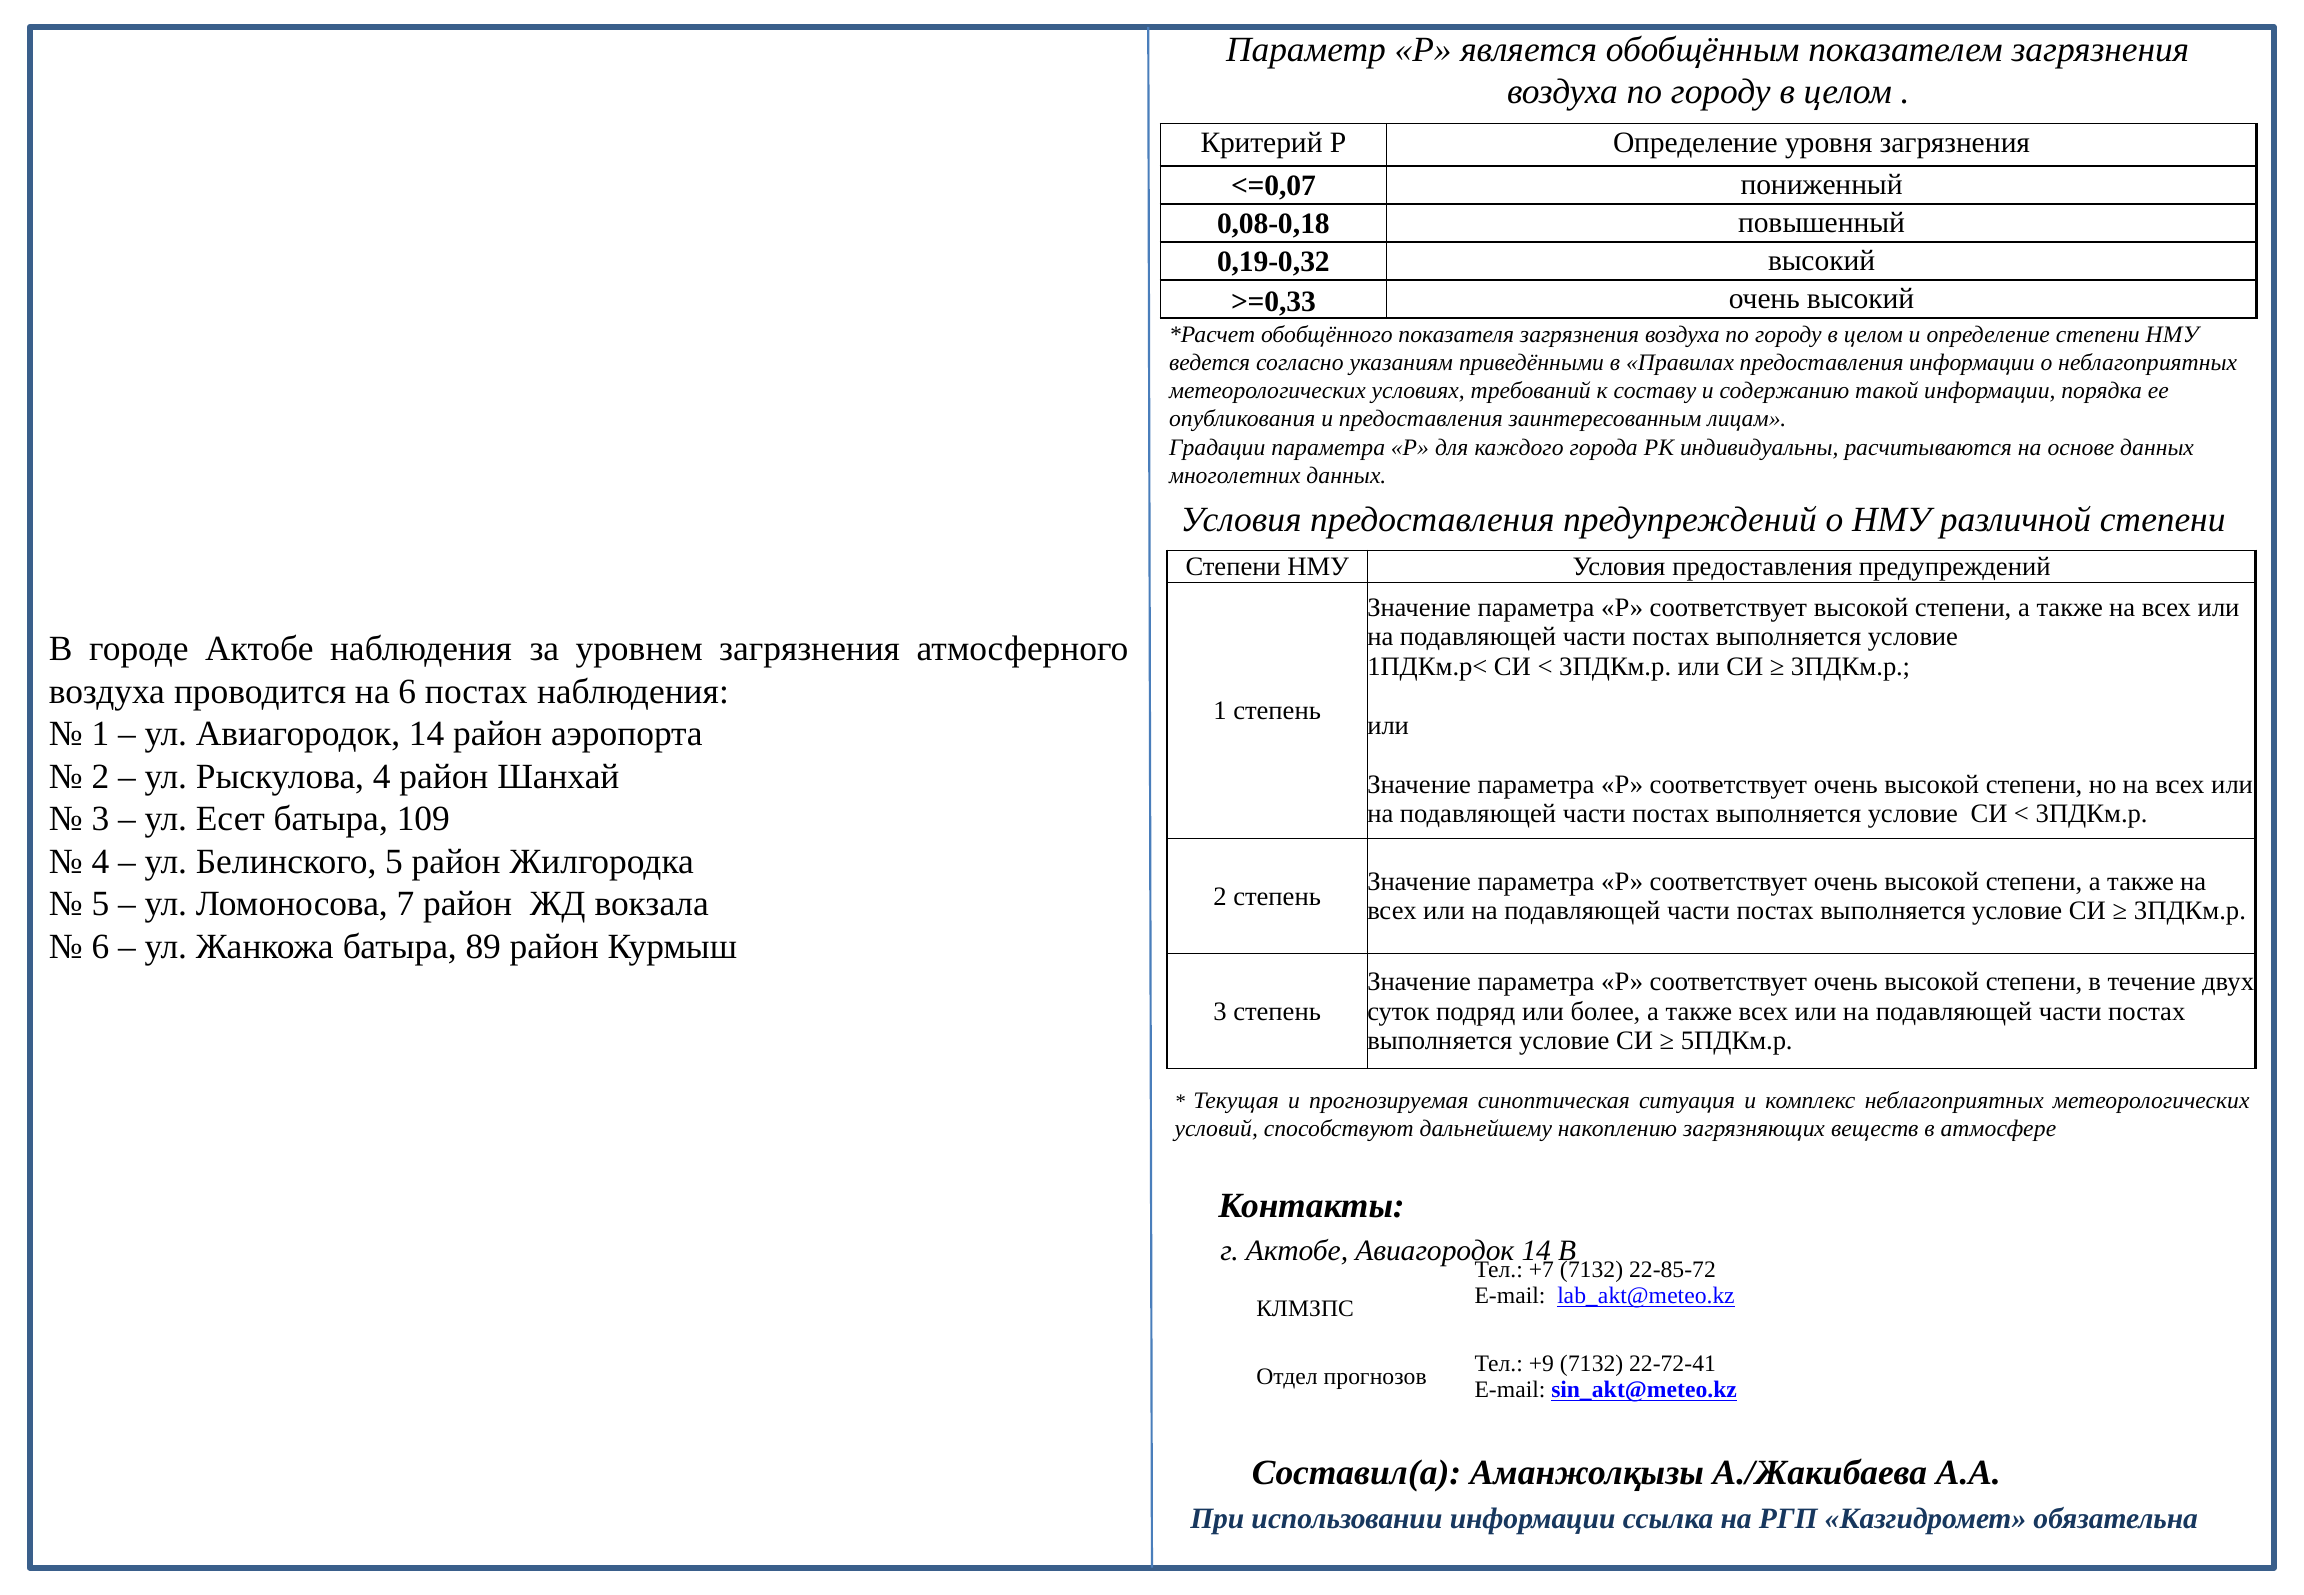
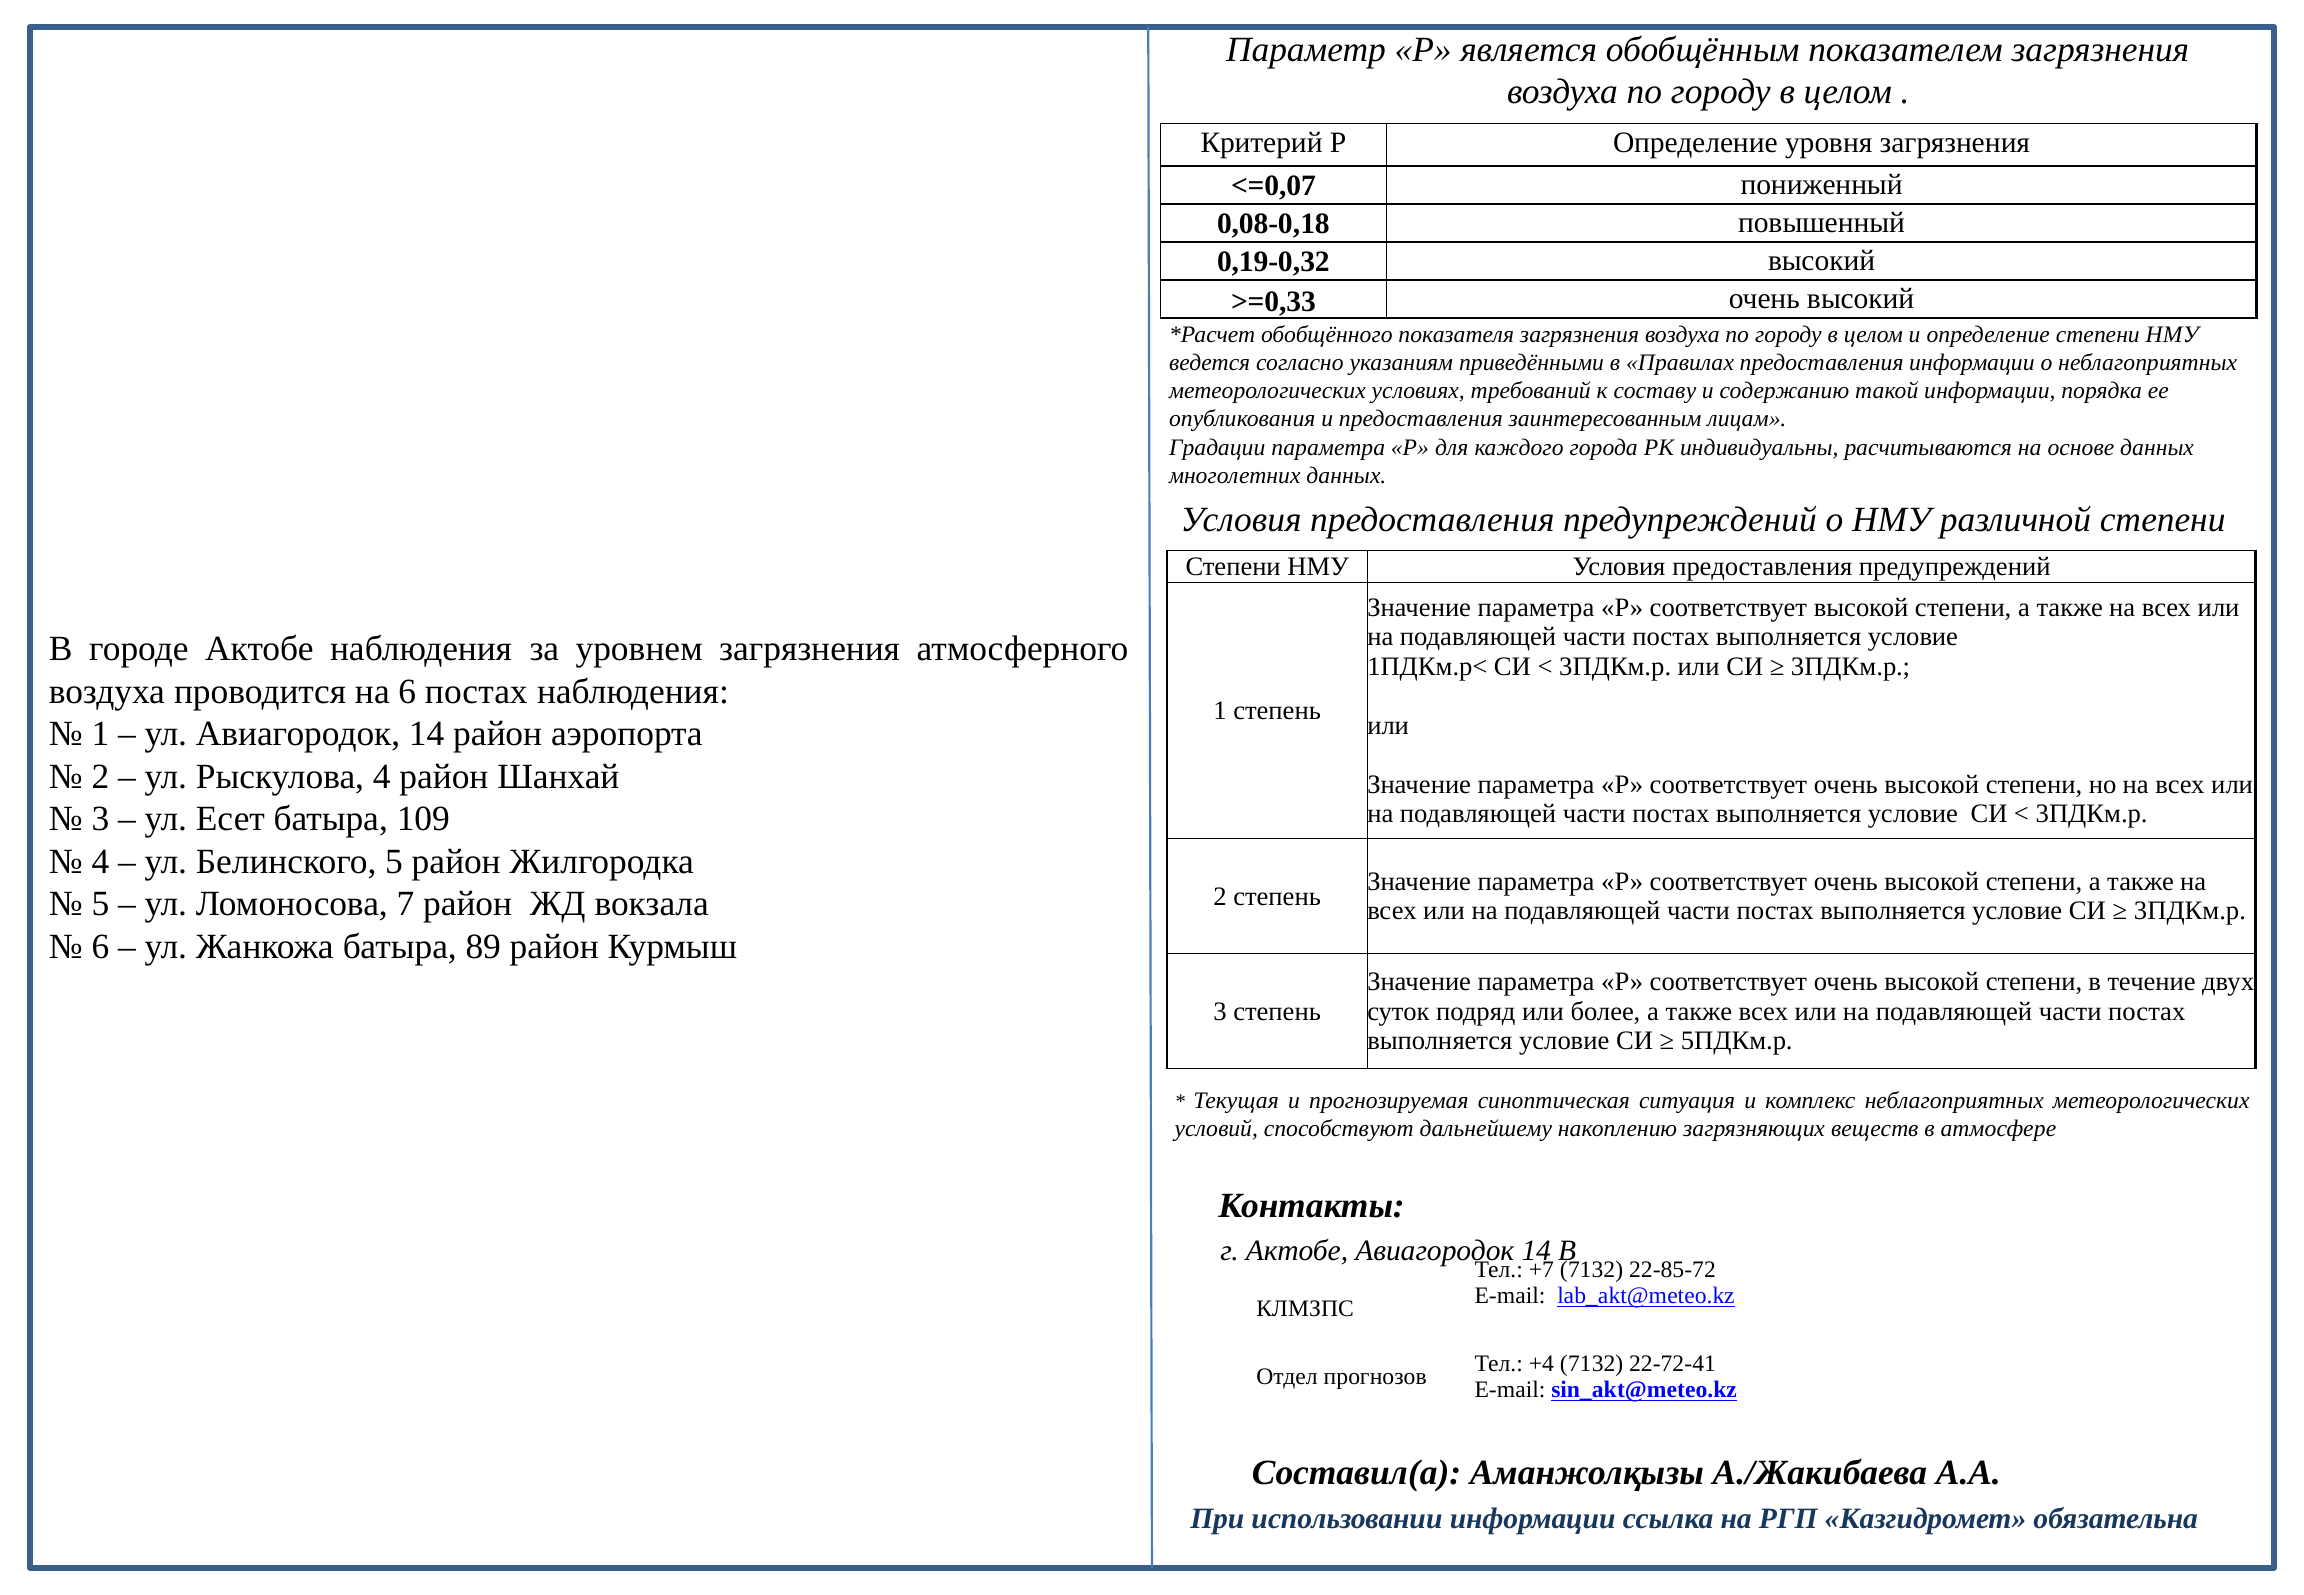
+9: +9 -> +4
